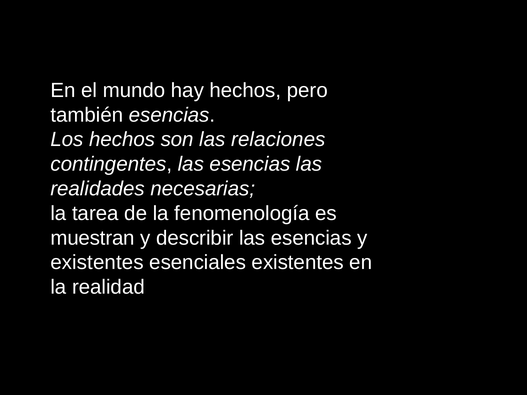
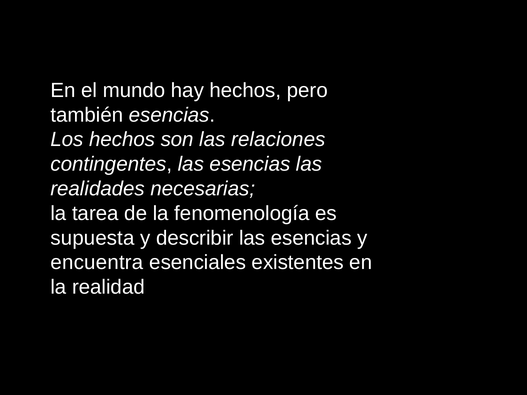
muestran: muestran -> supuesta
existentes at (97, 263): existentes -> encuentra
